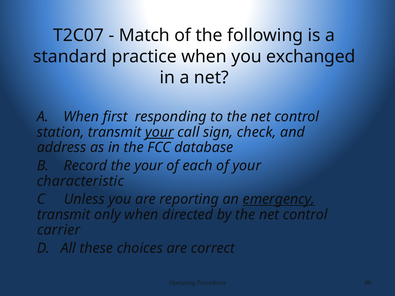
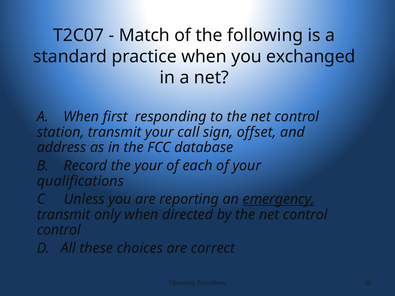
your at (159, 132) underline: present -> none
check: check -> offset
characteristic: characteristic -> qualifications
carrier at (59, 230): carrier -> control
